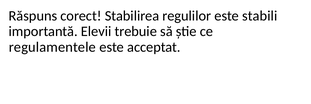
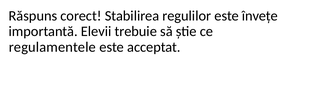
stabili: stabili -> învețe
